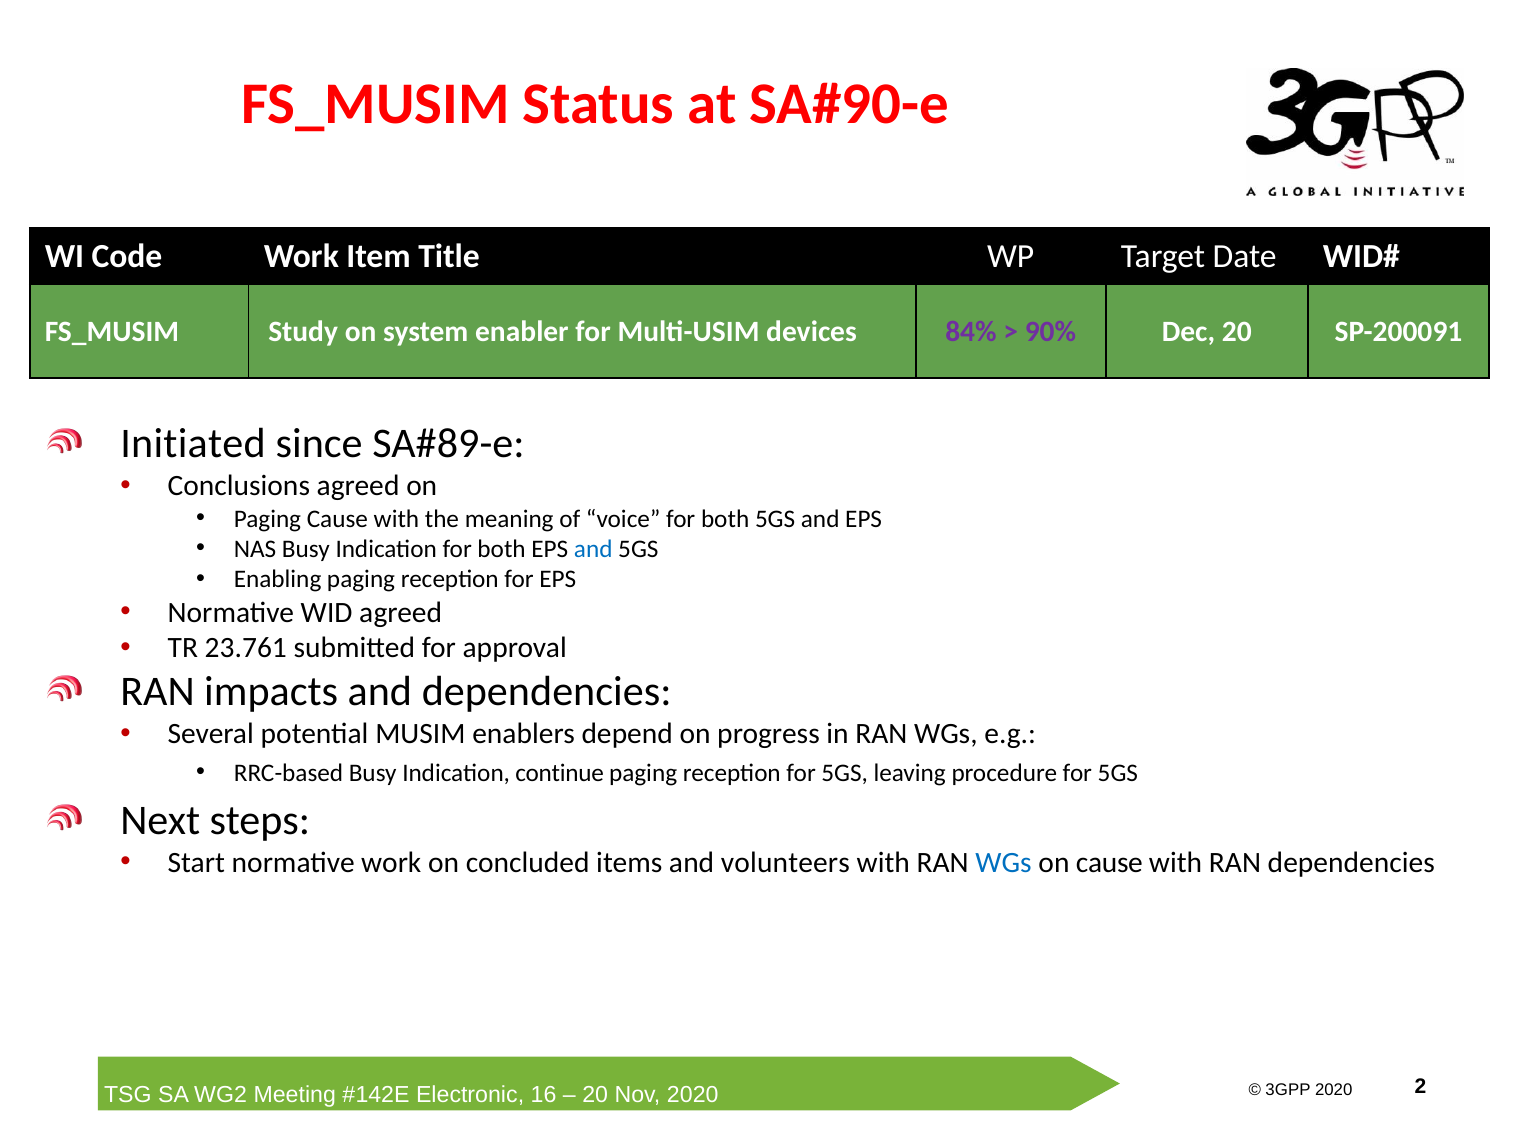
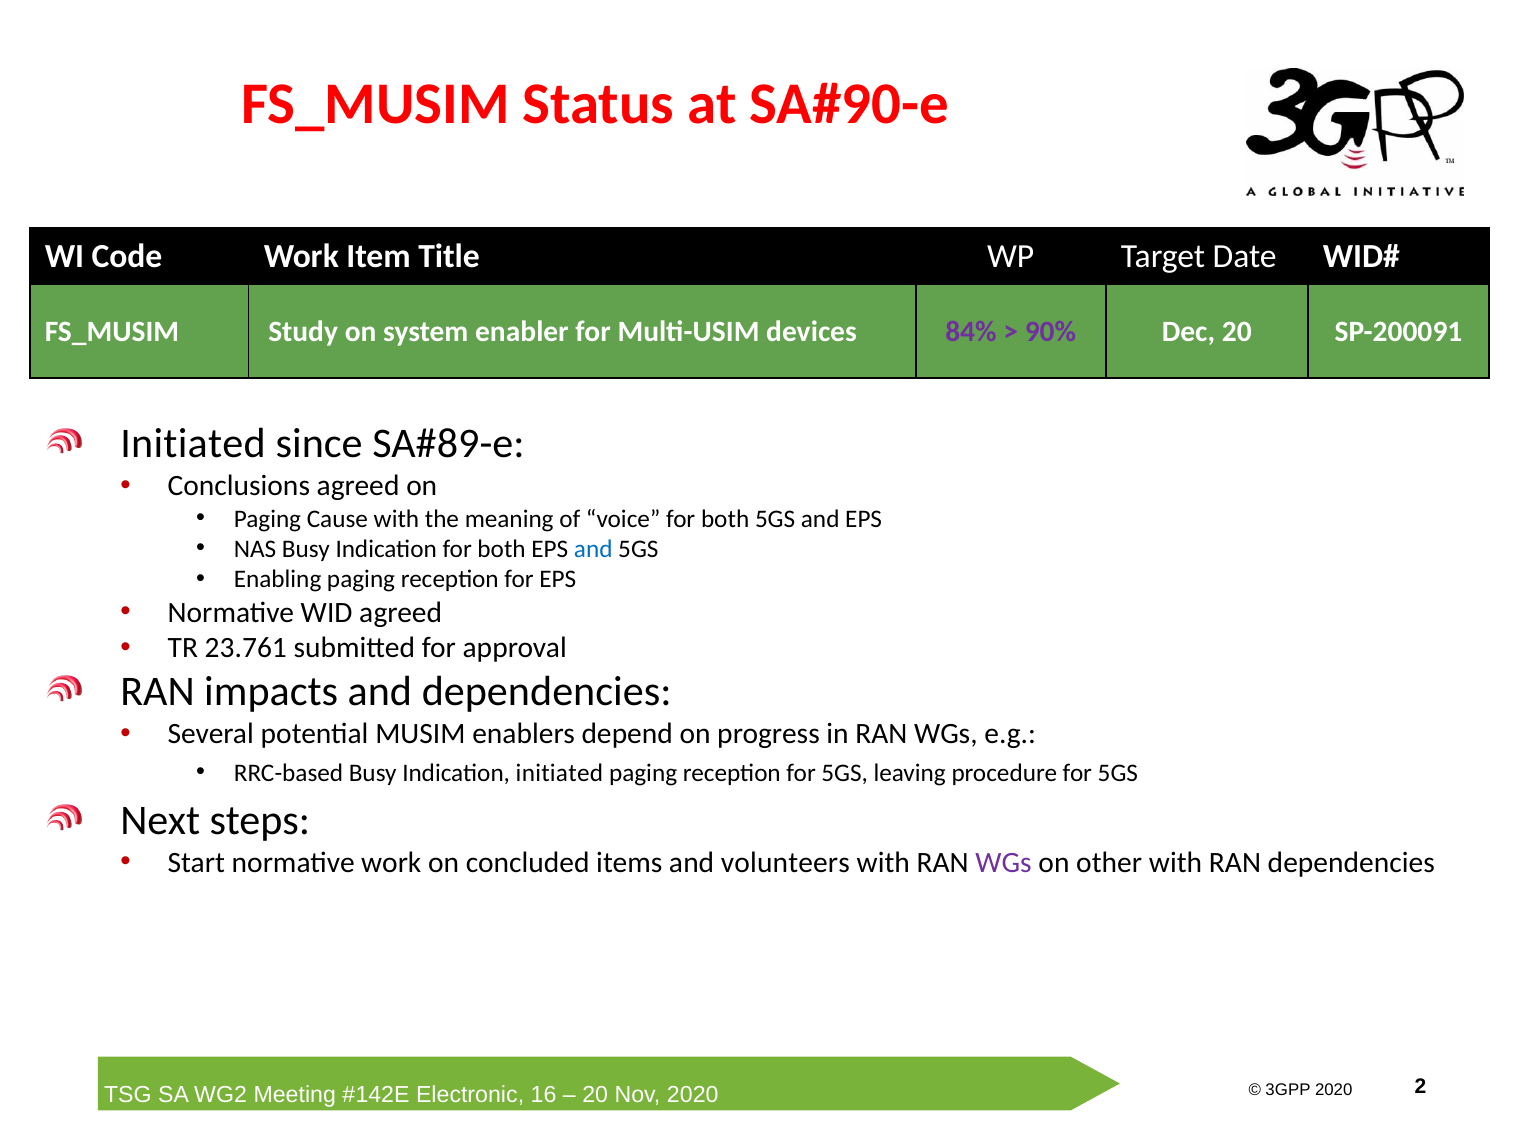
Indication continue: continue -> initiated
WGs at (1004, 862) colour: blue -> purple
on cause: cause -> other
